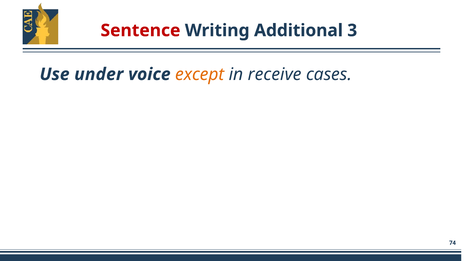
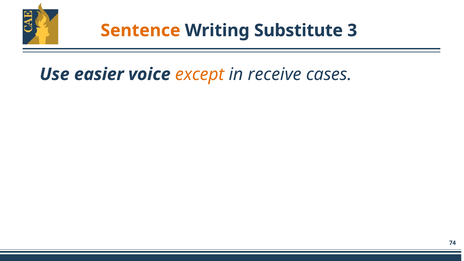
Sentence colour: red -> orange
Additional: Additional -> Substitute
under: under -> easier
